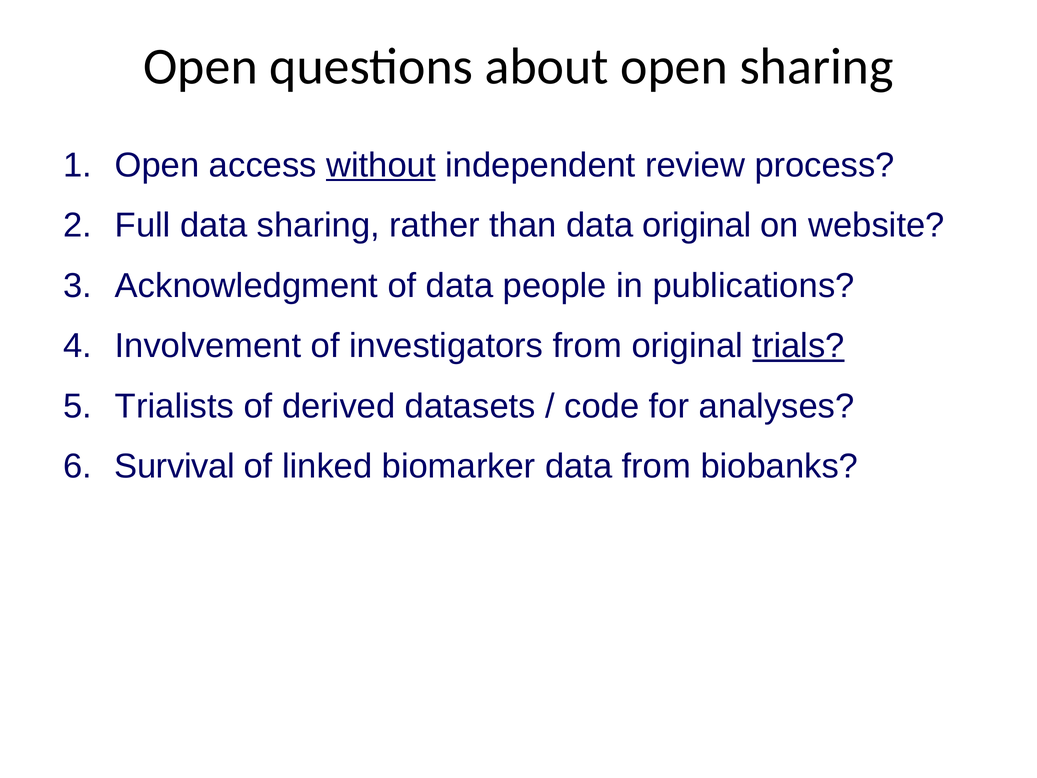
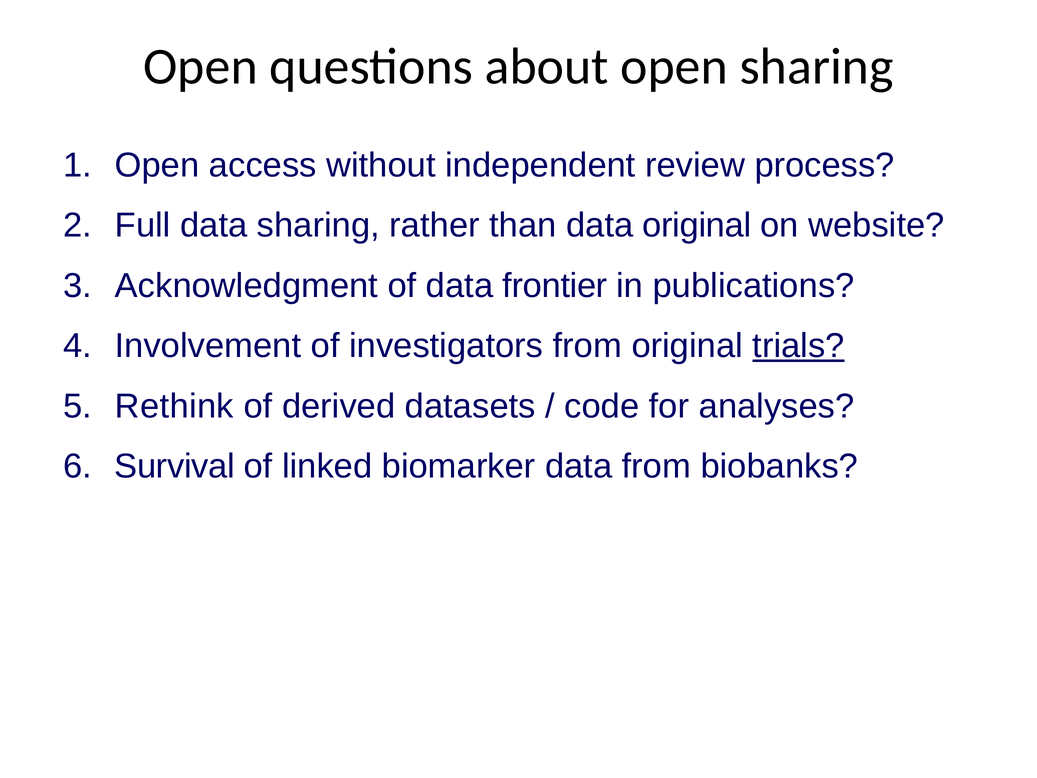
without underline: present -> none
people: people -> frontier
Trialists: Trialists -> Rethink
